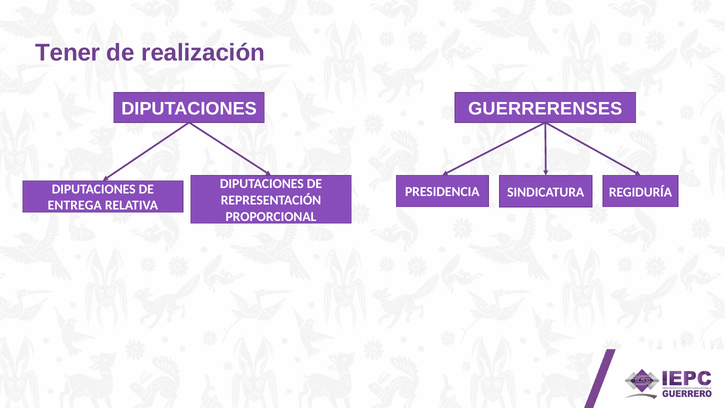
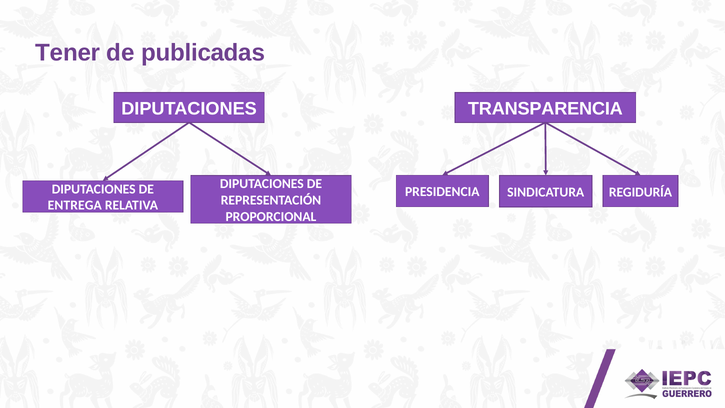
realización: realización -> publicadas
GUERRERENSES: GUERRERENSES -> TRANSPARENCIA
